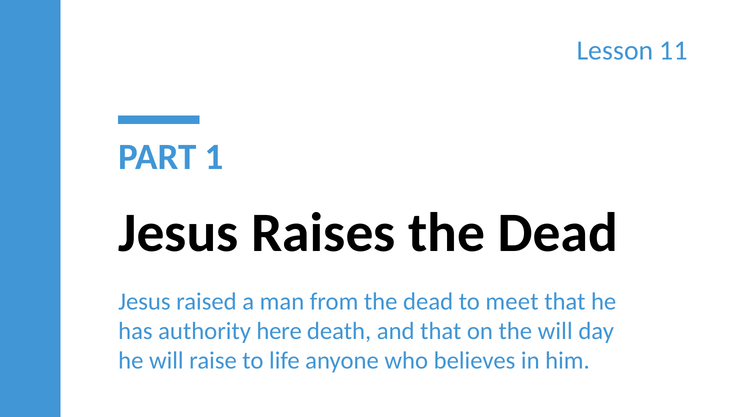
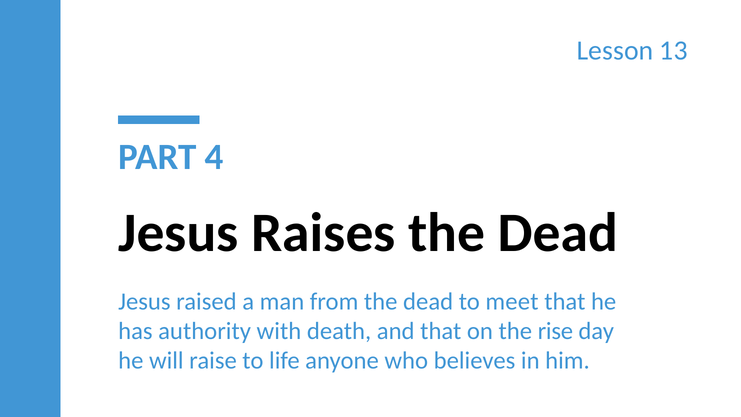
11: 11 -> 13
1: 1 -> 4
here: here -> with
the will: will -> rise
